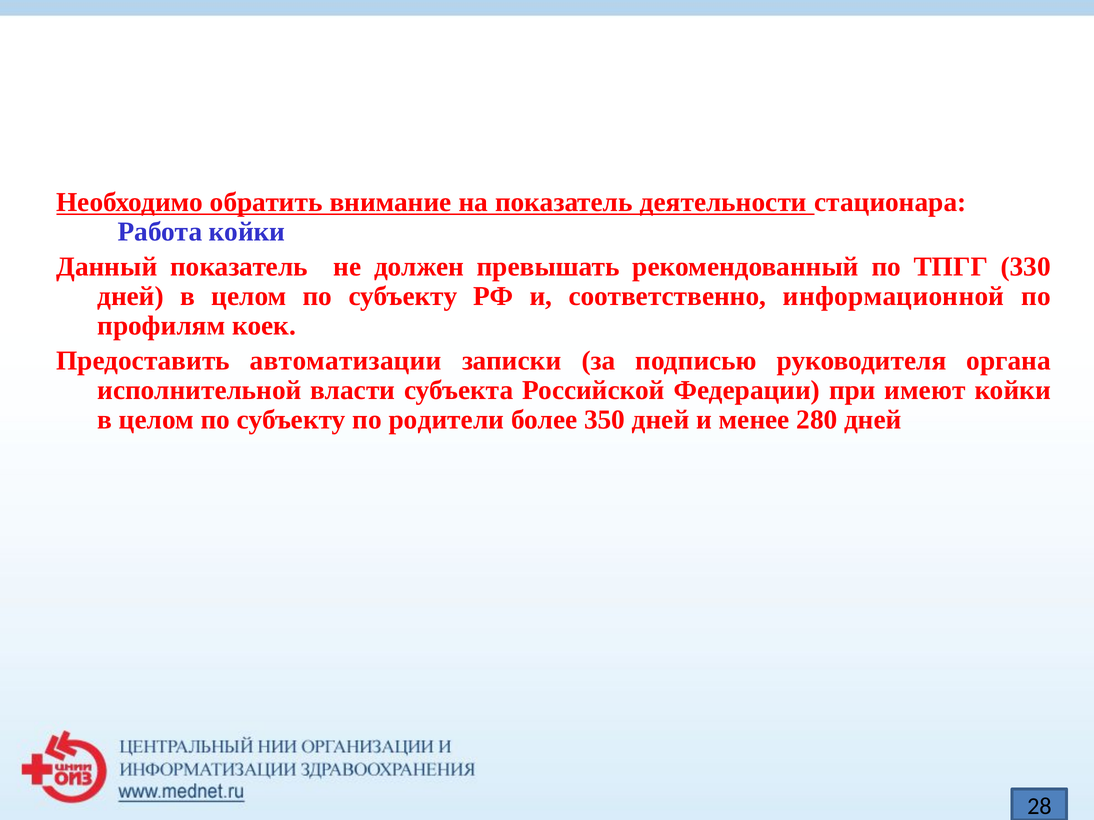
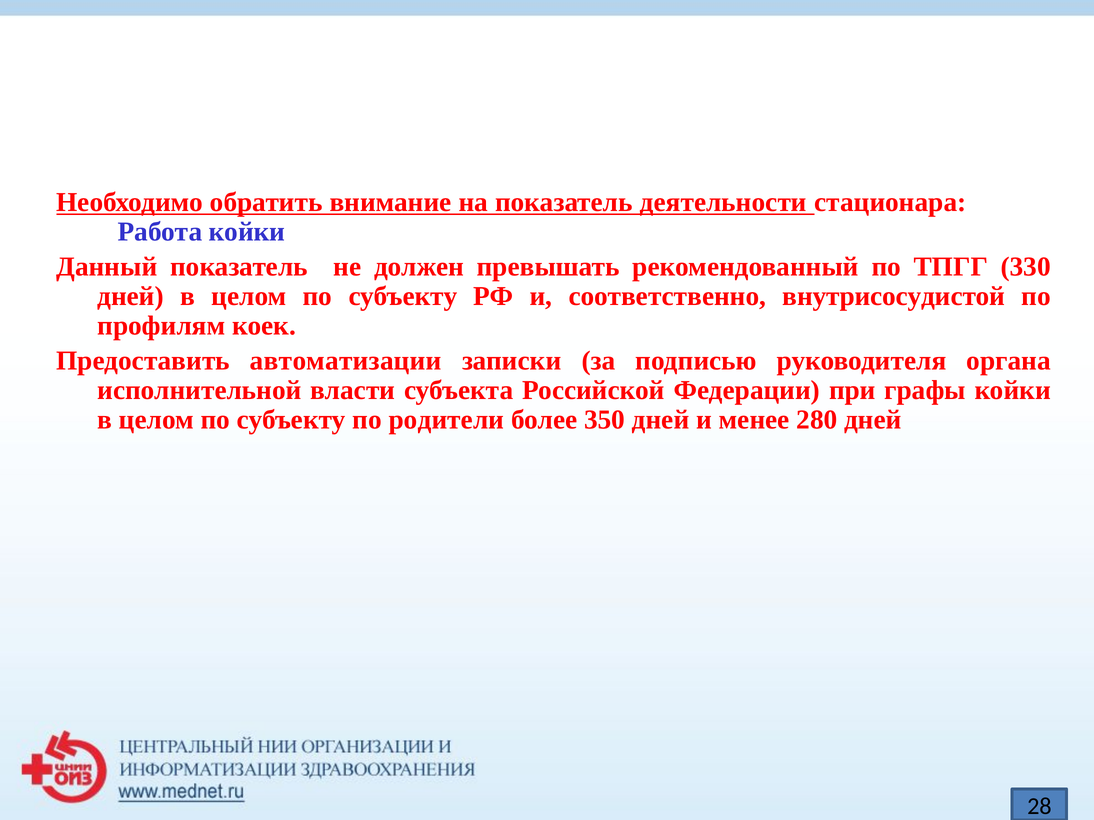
информационной: информационной -> внутрисосудистой
имеют: имеют -> графы
